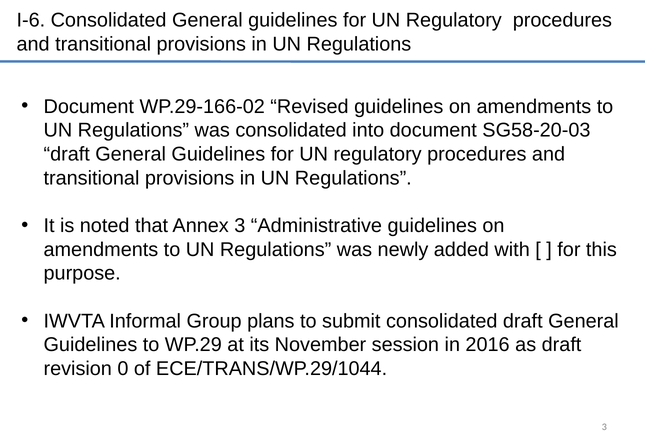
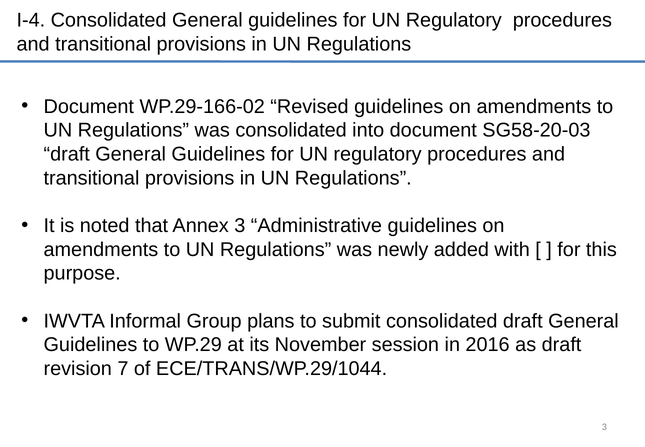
I-6: I-6 -> I-4
0: 0 -> 7
